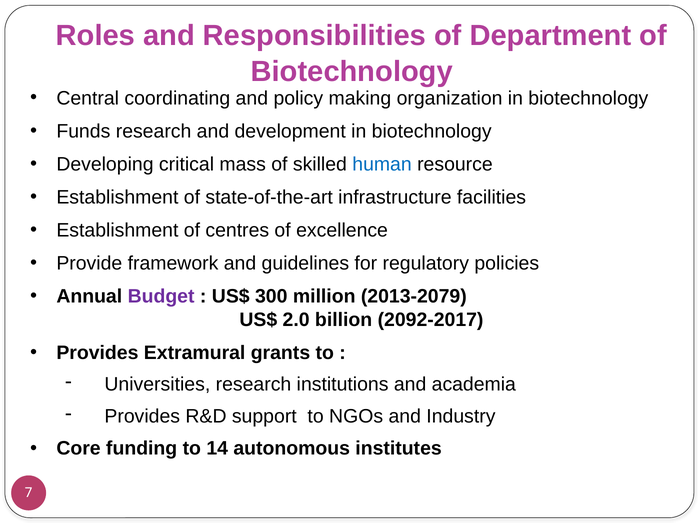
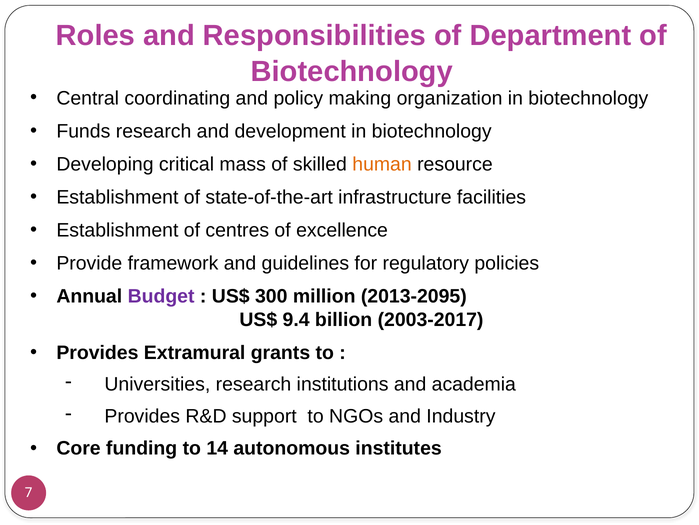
human colour: blue -> orange
2013-2079: 2013-2079 -> 2013-2095
2.0: 2.0 -> 9.4
2092-2017: 2092-2017 -> 2003-2017
